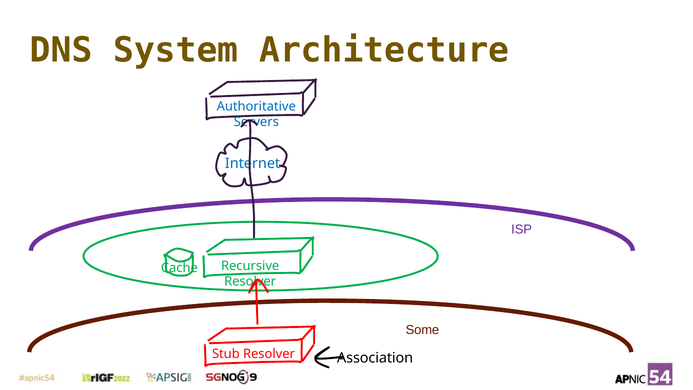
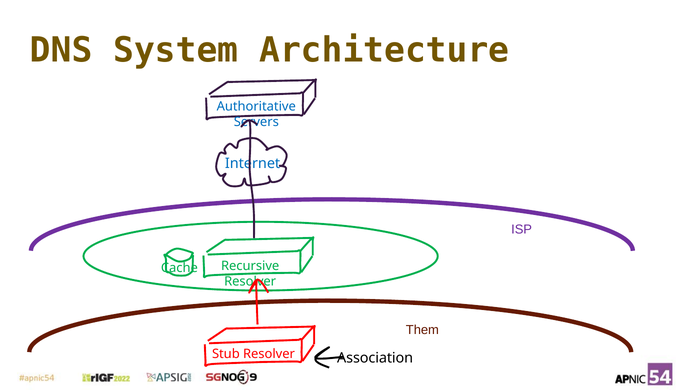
Some: Some -> Them
